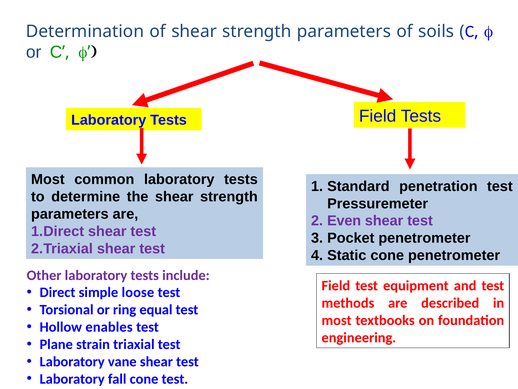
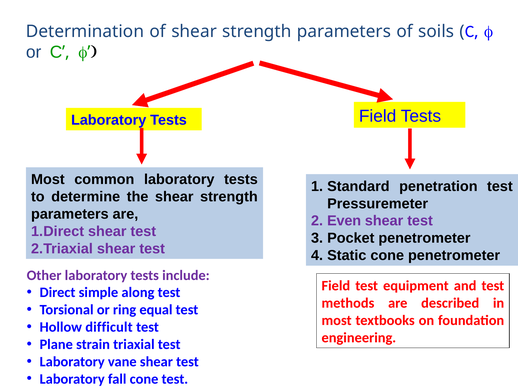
loose: loose -> along
enables: enables -> difficult
